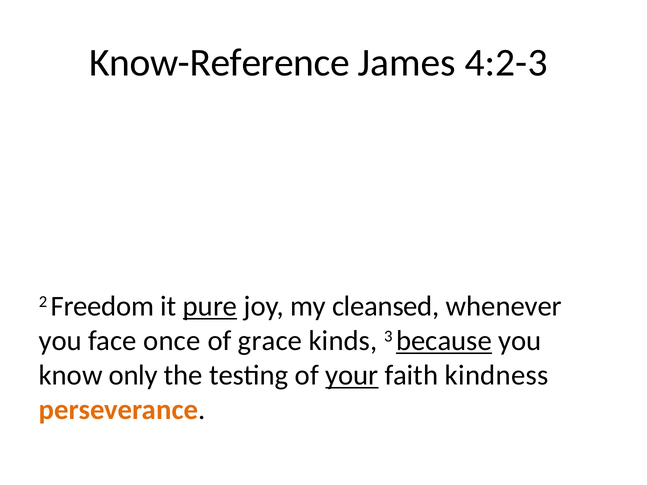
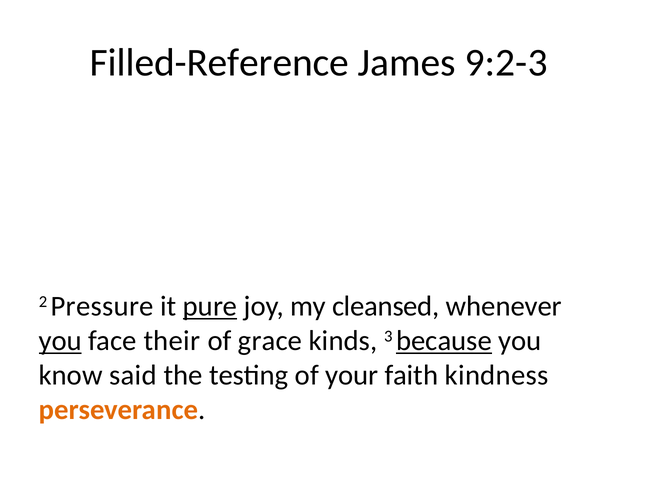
Know-Reference: Know-Reference -> Filled-Reference
4:2-3: 4:2-3 -> 9:2-3
Freedom: Freedom -> Pressure
you at (60, 341) underline: none -> present
once: once -> their
only: only -> said
your underline: present -> none
